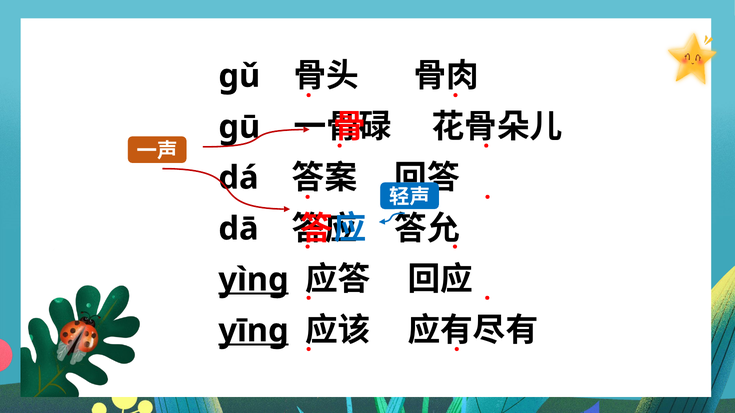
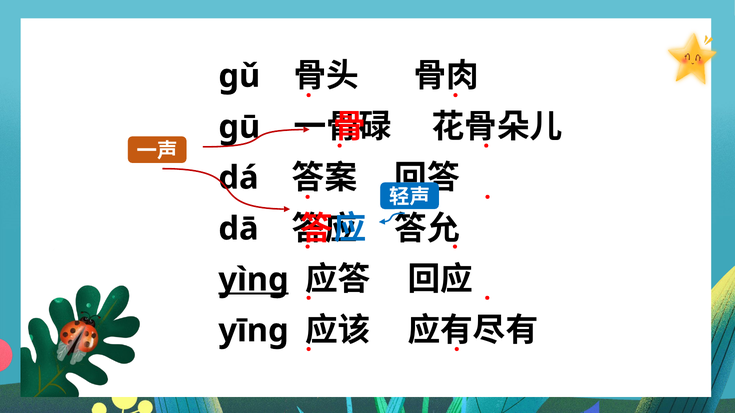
yīnɡ underline: present -> none
